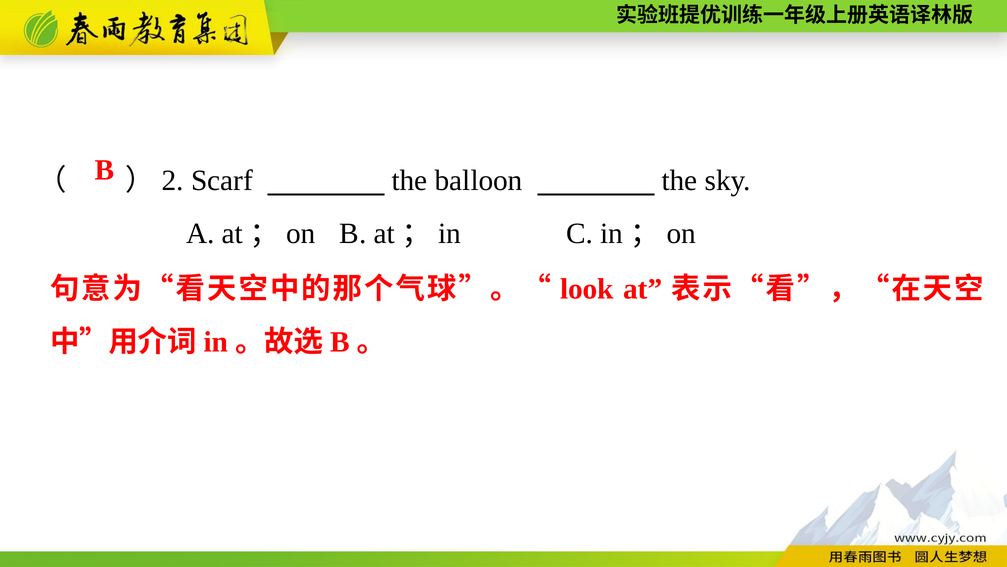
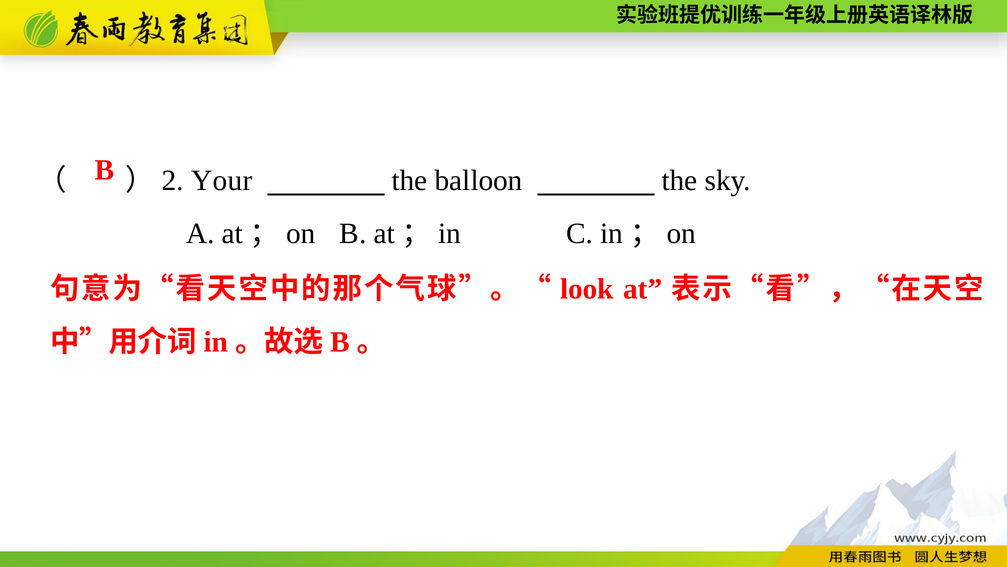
Scarf: Scarf -> Your
